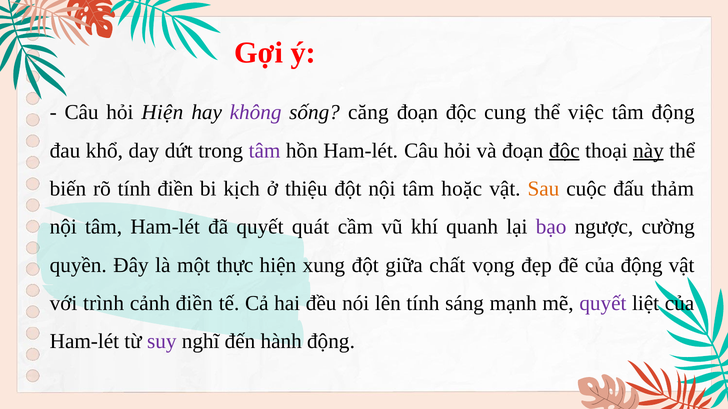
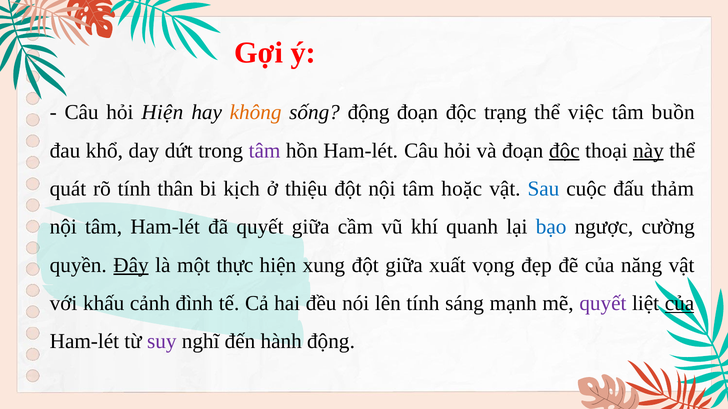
không colour: purple -> orange
sống căng: căng -> động
cung: cung -> trạng
tâm động: động -> buồn
biến: biến -> quát
tính điền: điền -> thân
Sau colour: orange -> blue
quyết quát: quát -> giữa
bạo colour: purple -> blue
Đây underline: none -> present
chất: chất -> xuất
của động: động -> năng
trình: trình -> khấu
cảnh điền: điền -> đình
của at (680, 304) underline: none -> present
